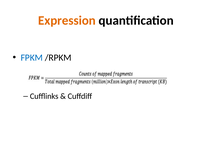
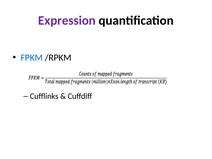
Expression colour: orange -> purple
